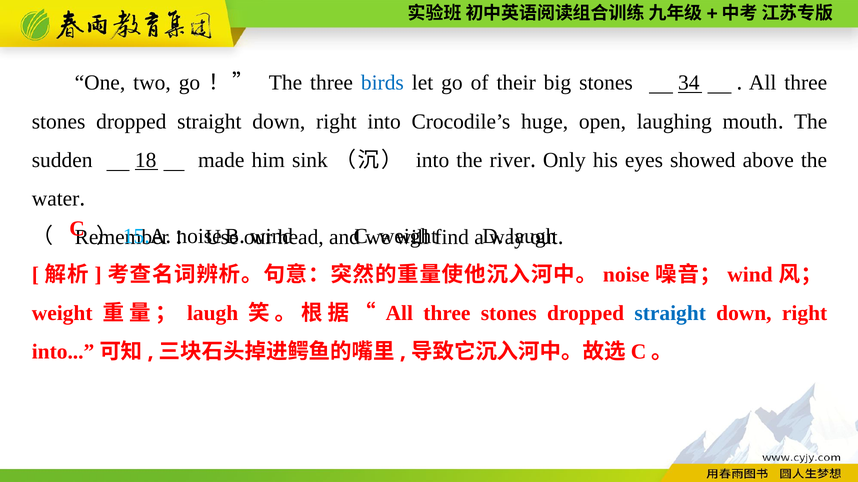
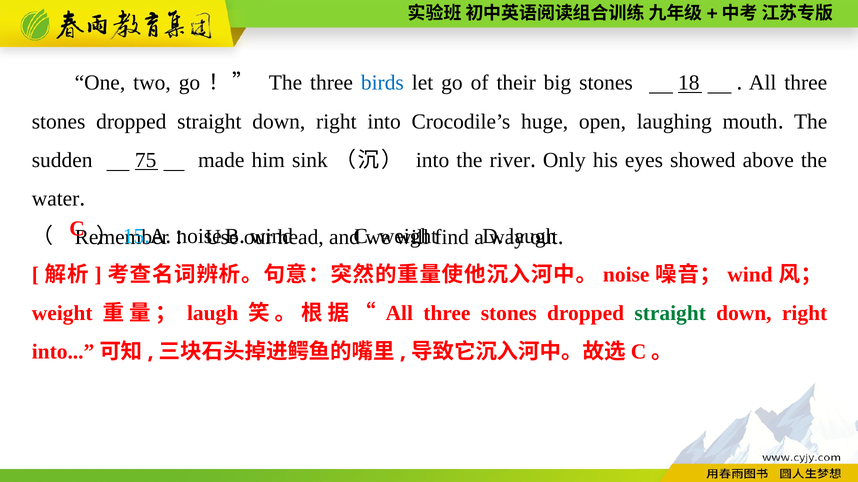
34: 34 -> 18
18: 18 -> 75
straight at (670, 313) colour: blue -> green
